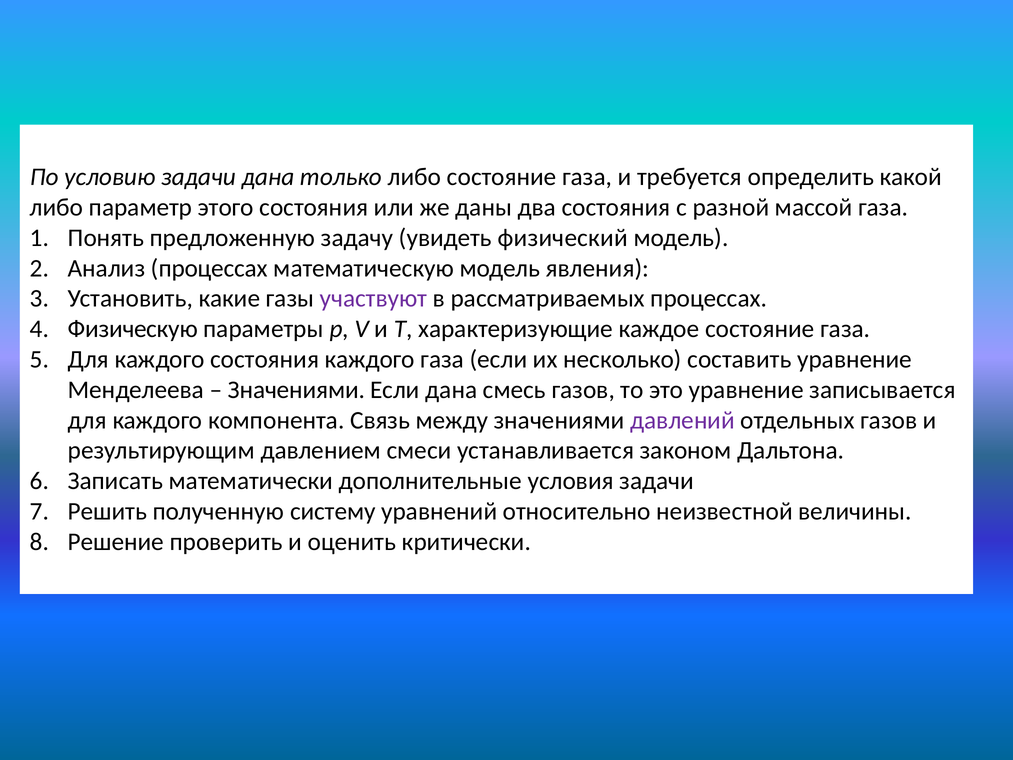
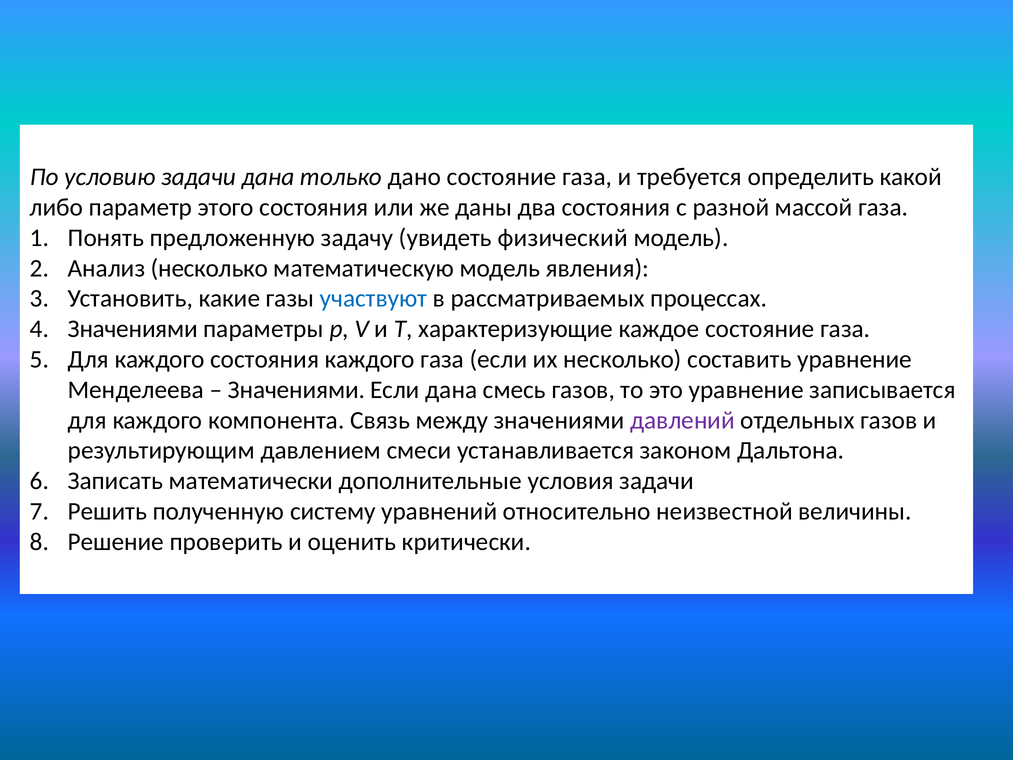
только либо: либо -> дано
Анализ процессах: процессах -> несколько
участвуют colour: purple -> blue
Физическую at (133, 329): Физическую -> Значениями
